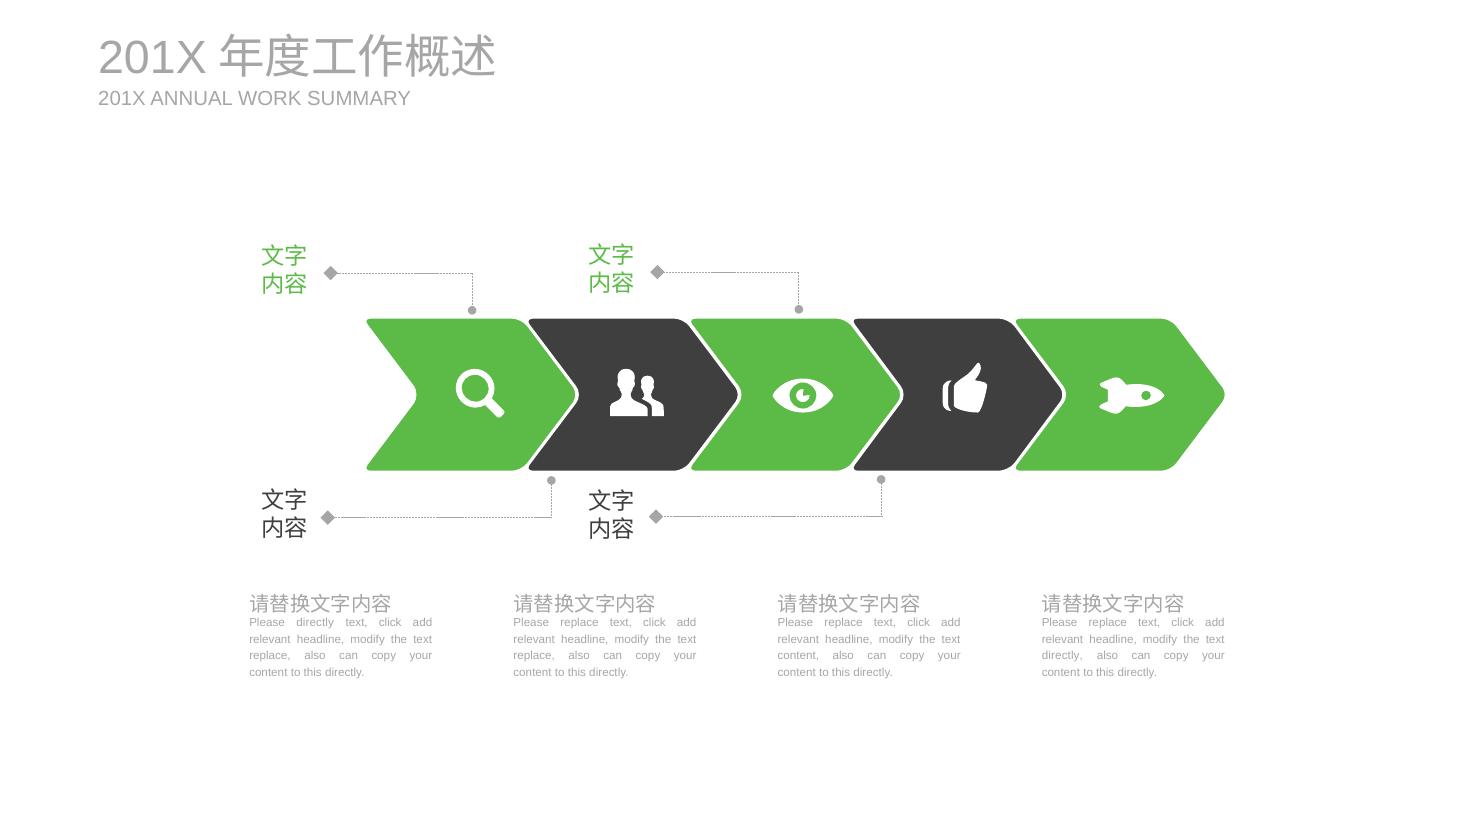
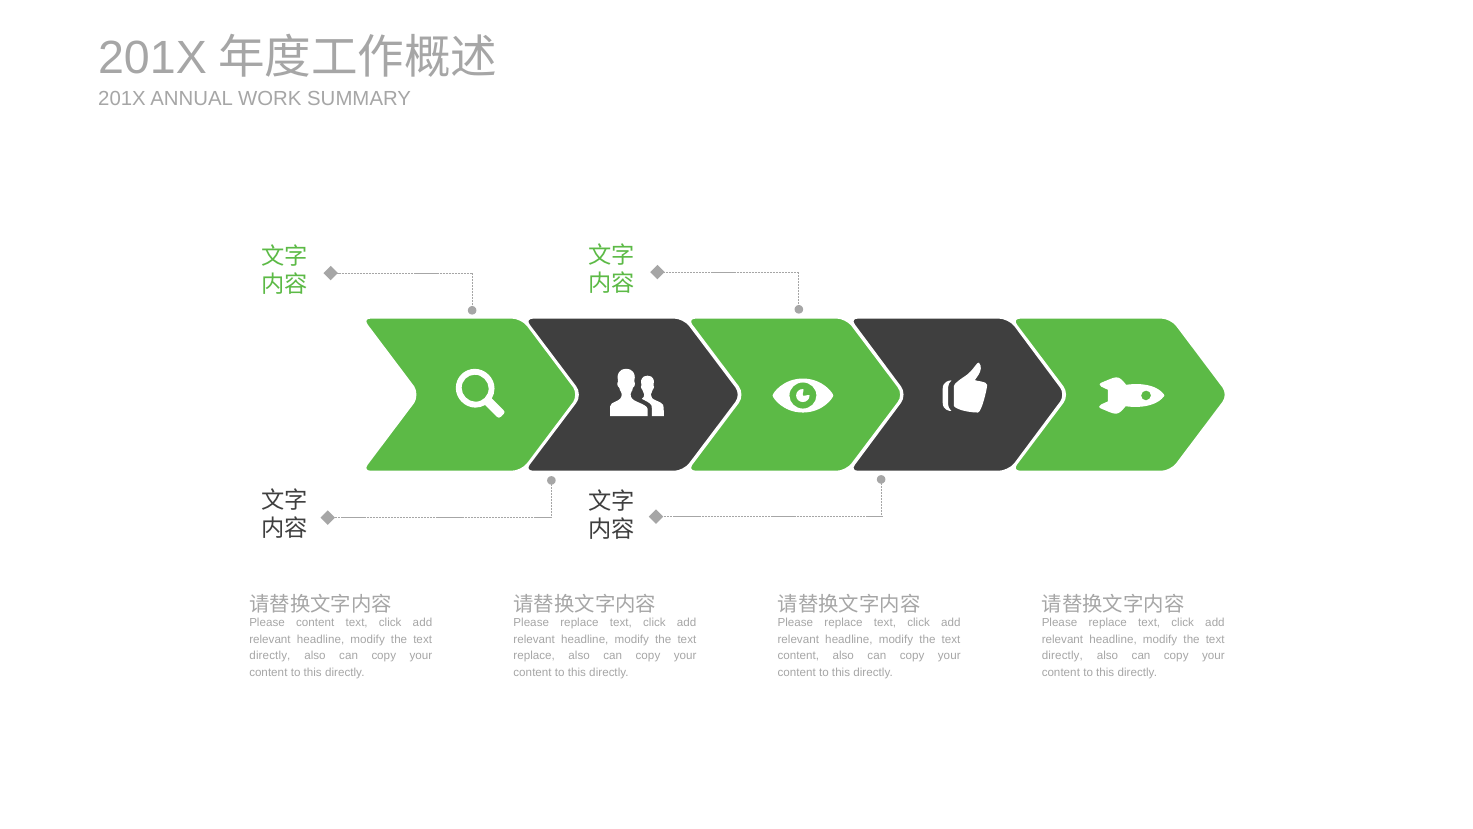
Please directly: directly -> content
replace at (270, 656): replace -> directly
